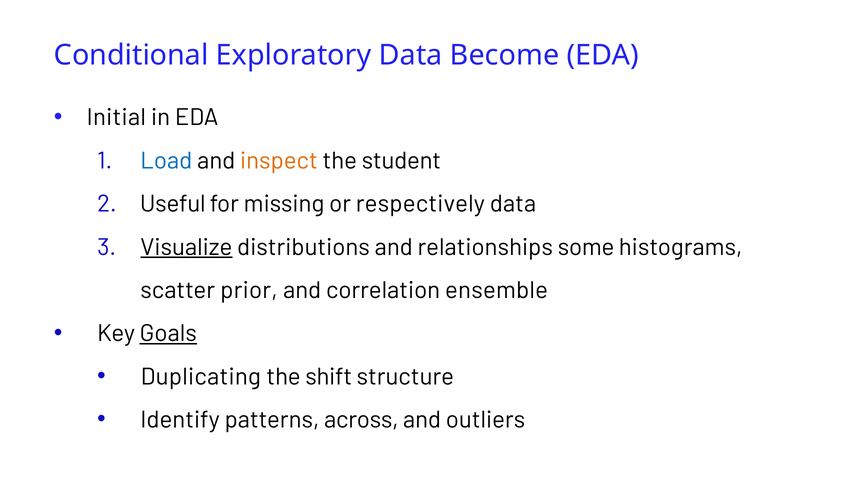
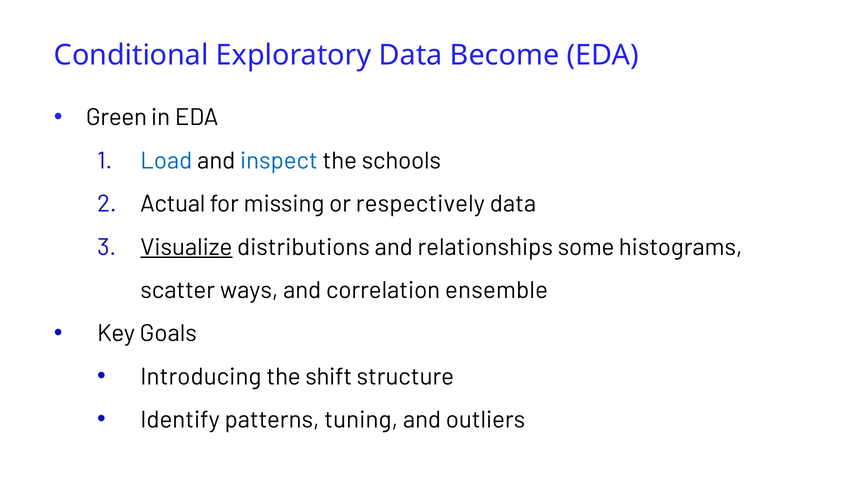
Initial: Initial -> Green
inspect colour: orange -> blue
student: student -> schools
Useful: Useful -> Actual
prior: prior -> ways
Goals underline: present -> none
Duplicating: Duplicating -> Introducing
across: across -> tuning
